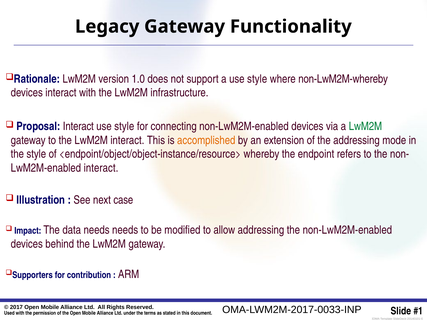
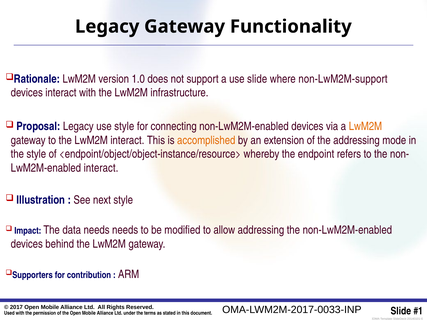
a use style: style -> slide
non-LwM2M-whereby: non-LwM2M-whereby -> non-LwM2M-support
Proposal Interact: Interact -> Legacy
LwM2M at (365, 126) colour: green -> orange
next case: case -> style
